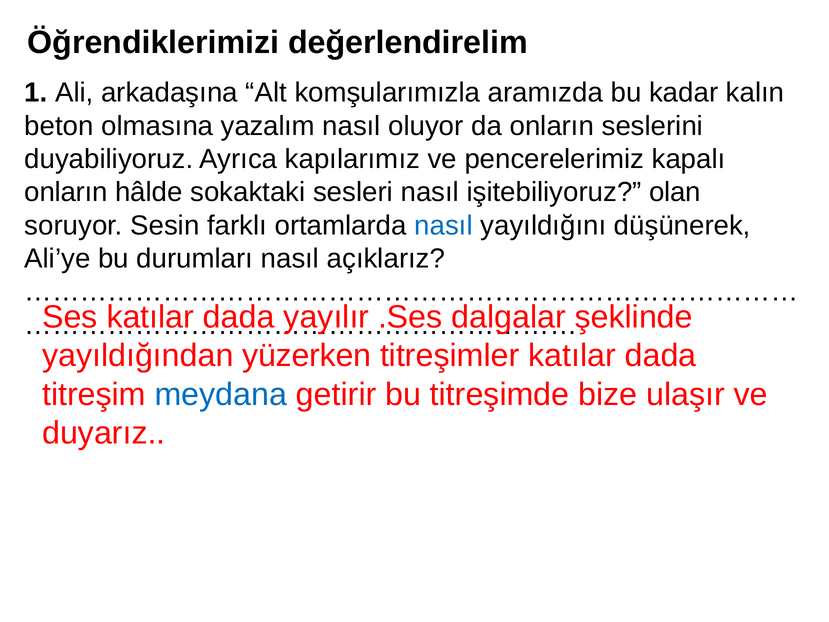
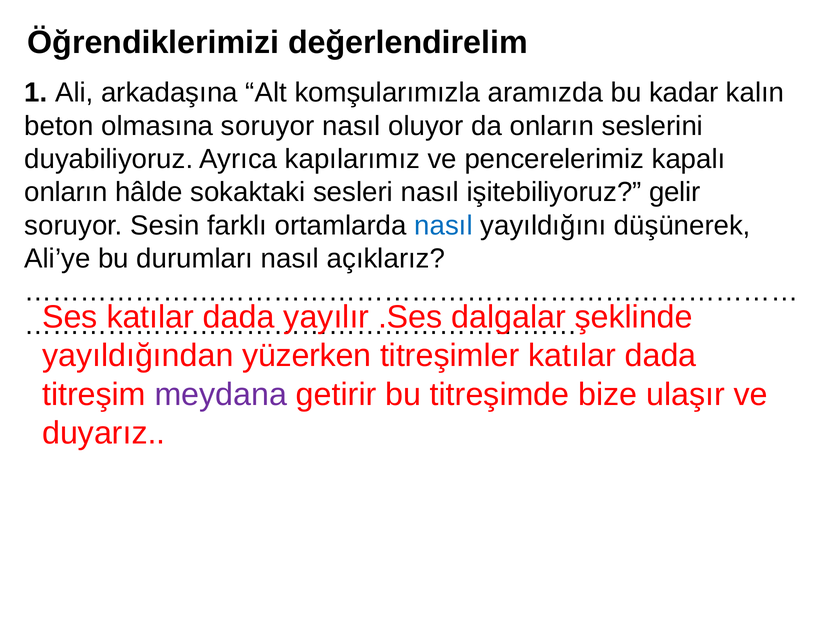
olmasına yazalım: yazalım -> soruyor
olan: olan -> gelir
meydana colour: blue -> purple
